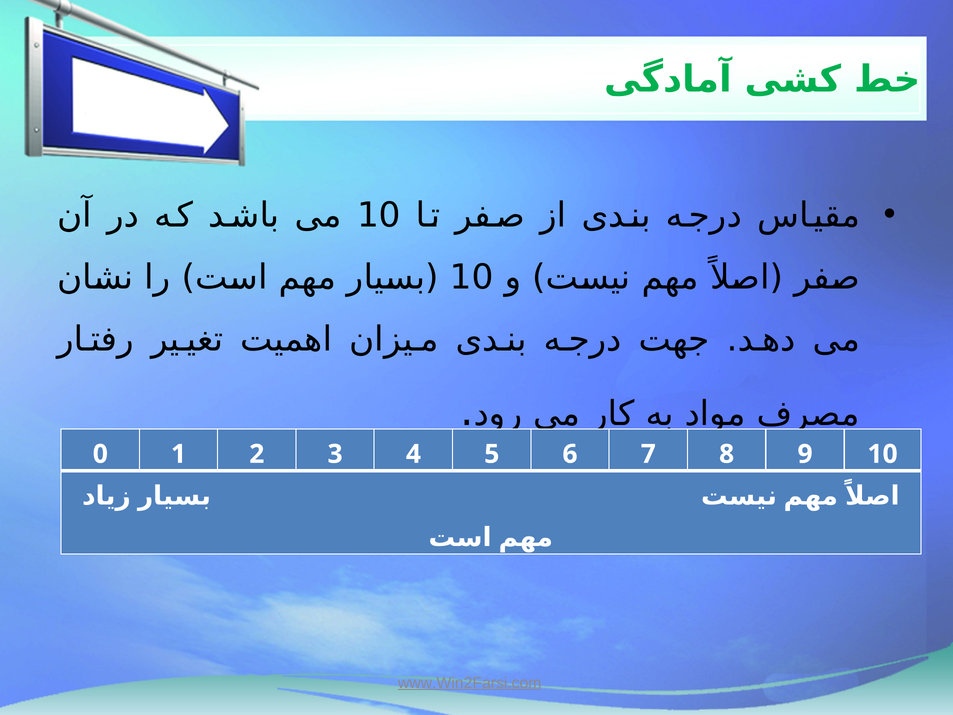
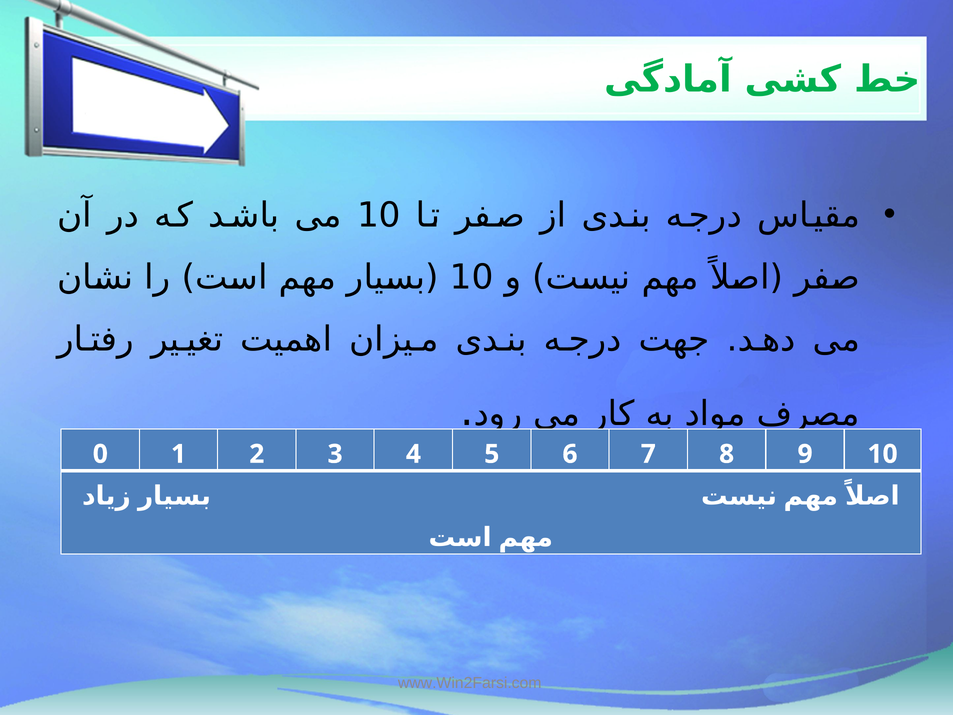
www.Win2Farsi.com underline: present -> none
